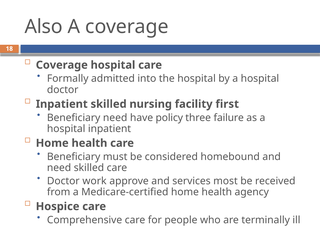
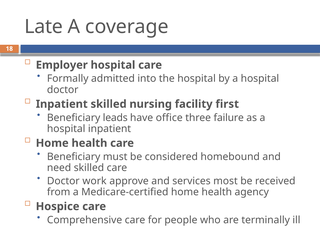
Also: Also -> Late
Coverage at (62, 65): Coverage -> Employer
Beneficiary need: need -> leads
policy: policy -> office
